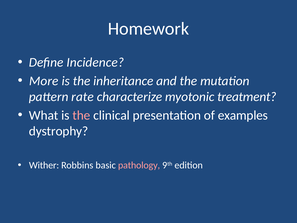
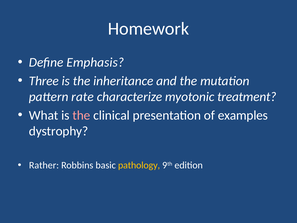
Incidence: Incidence -> Emphasis
More: More -> Three
Wither: Wither -> Rather
pathology colour: pink -> yellow
